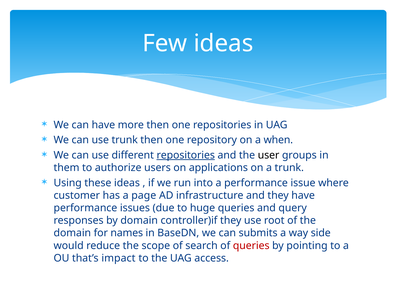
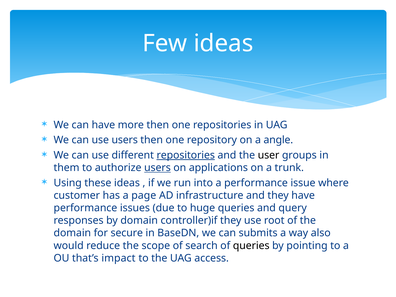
use trunk: trunk -> users
when: when -> angle
users at (157, 168) underline: none -> present
names: names -> secure
side: side -> also
queries at (251, 246) colour: red -> black
